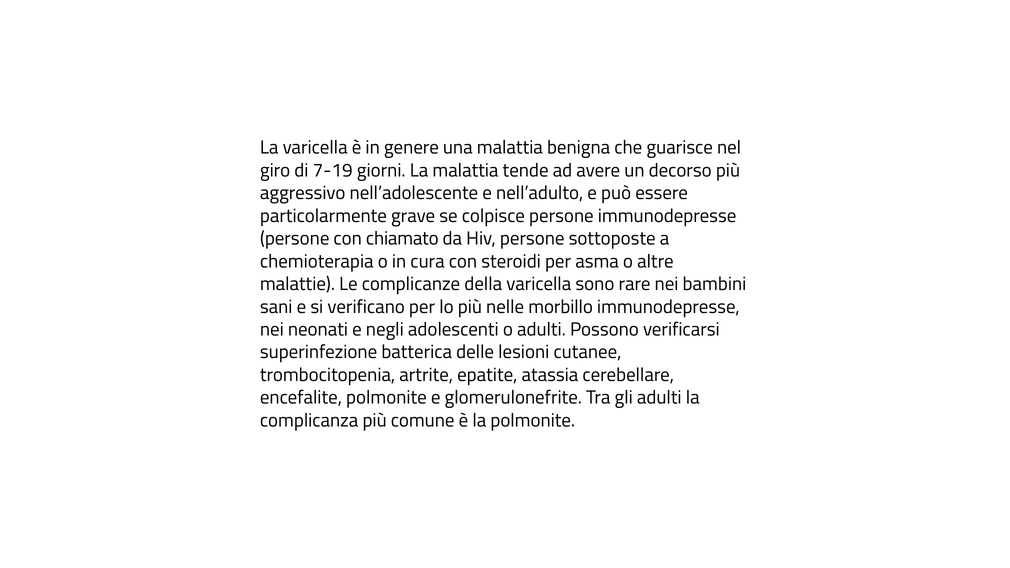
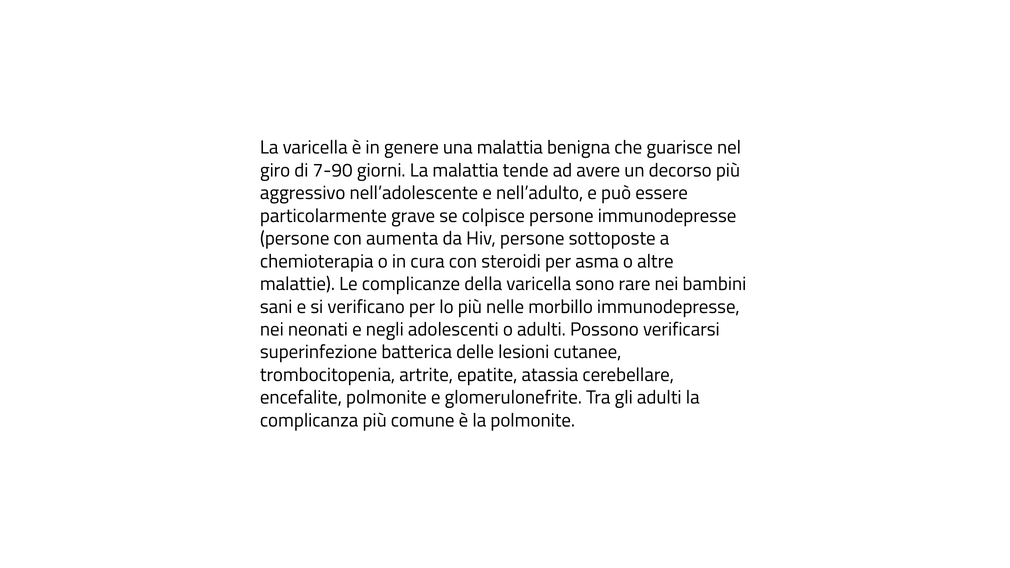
7-19: 7-19 -> 7-90
chiamato: chiamato -> aumenta
